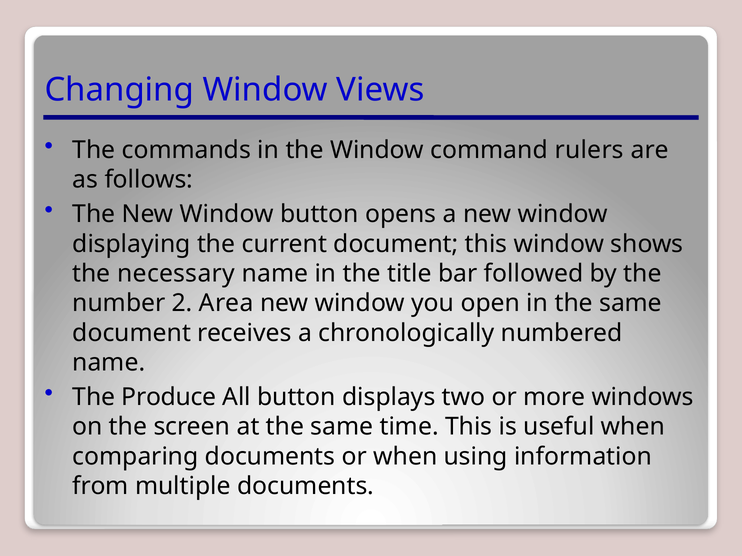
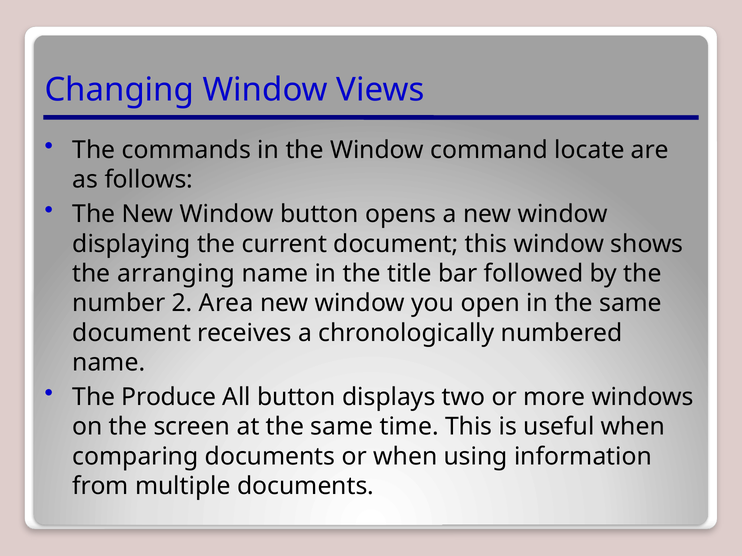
rulers: rulers -> locate
necessary: necessary -> arranging
